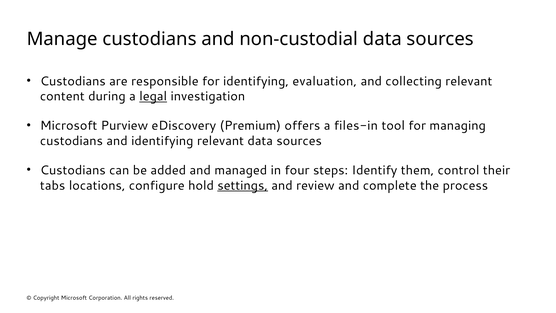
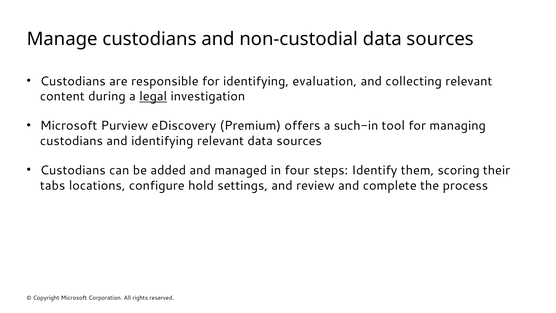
files-in: files-in -> such-in
control: control -> scoring
settings underline: present -> none
